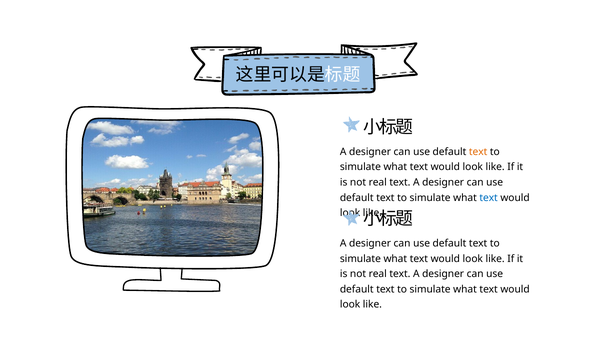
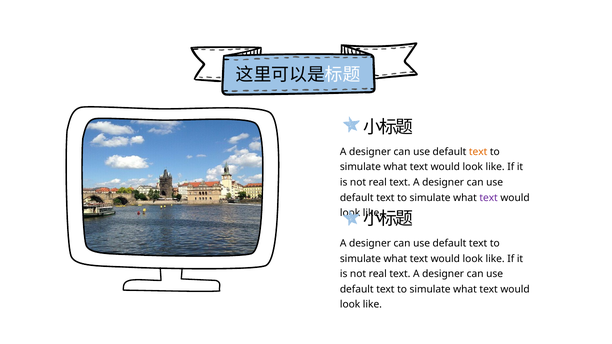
text at (489, 198) colour: blue -> purple
